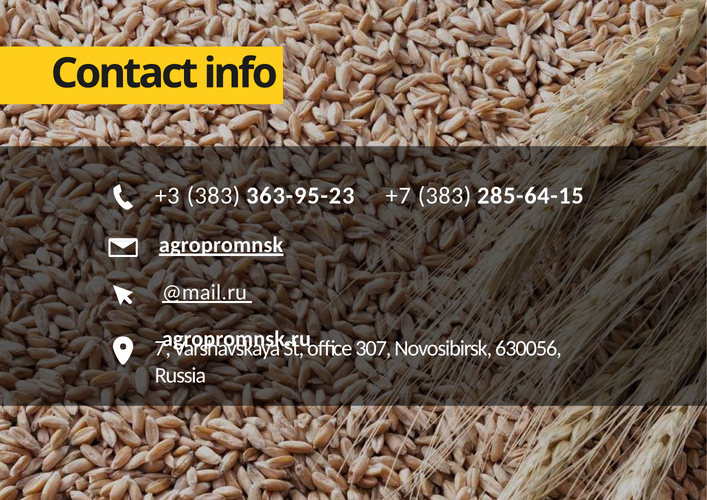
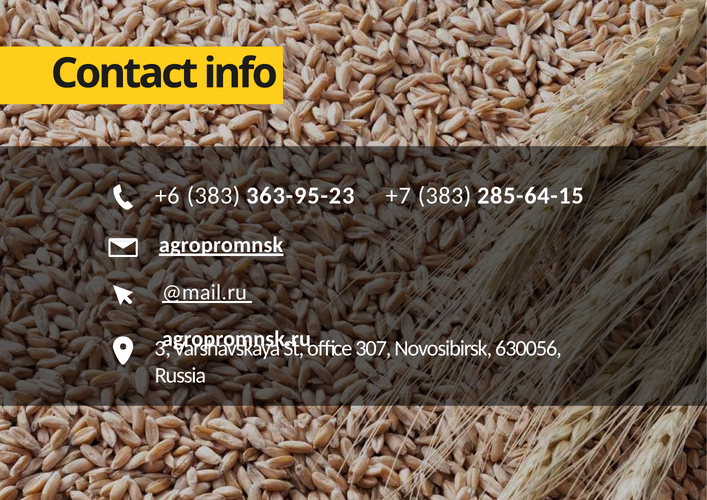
+3: +3 -> +6
7: 7 -> 3
